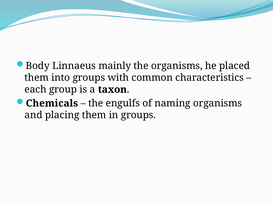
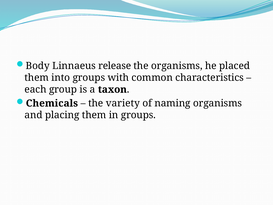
mainly: mainly -> release
engulfs: engulfs -> variety
